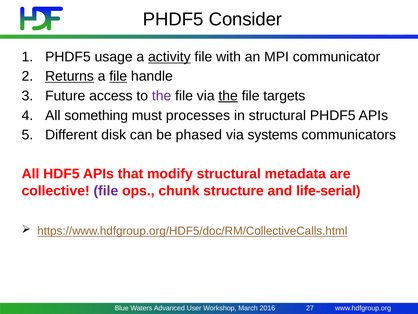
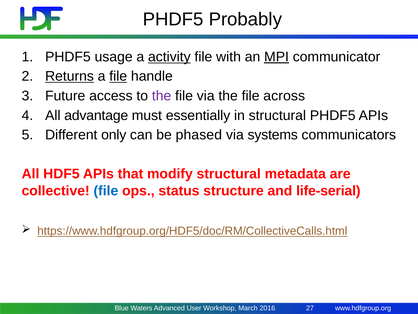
Consider: Consider -> Probably
MPI underline: none -> present
the at (228, 96) underline: present -> none
targets: targets -> across
something: something -> advantage
processes: processes -> essentially
disk: disk -> only
file at (106, 190) colour: purple -> blue
chunk: chunk -> status
